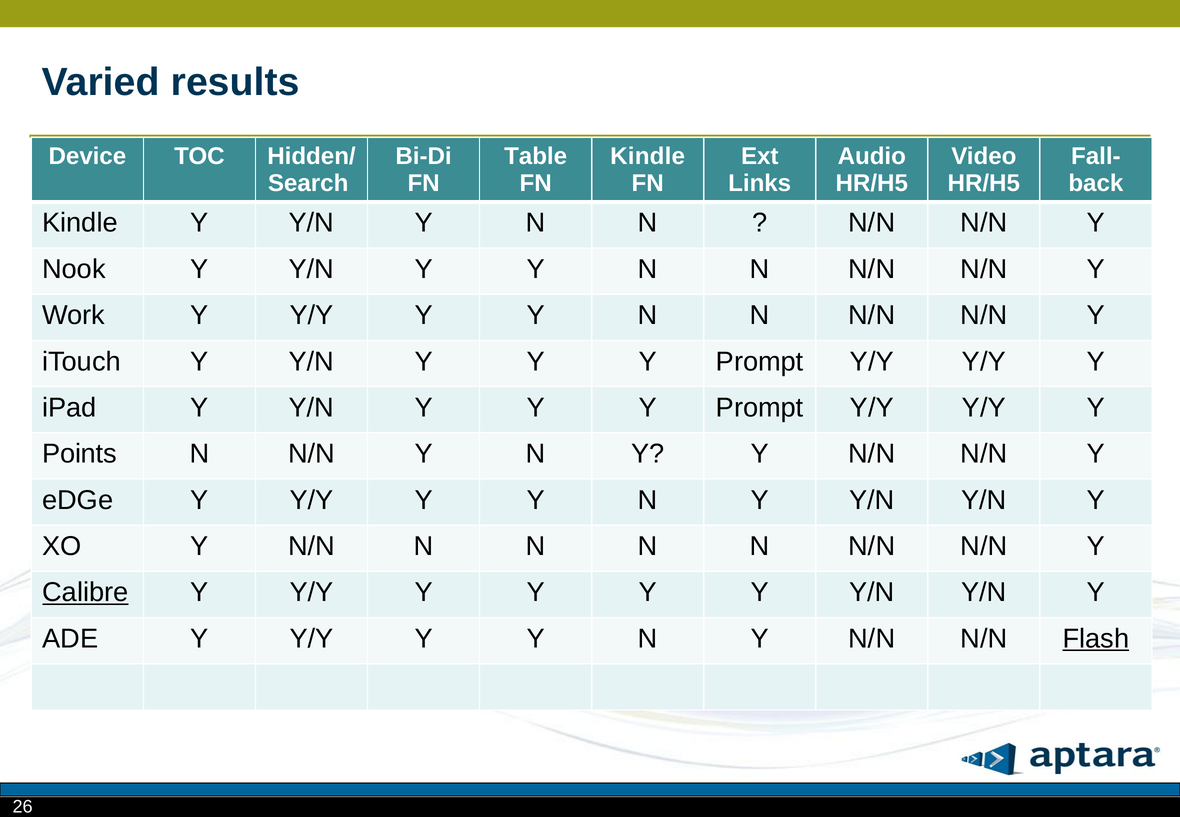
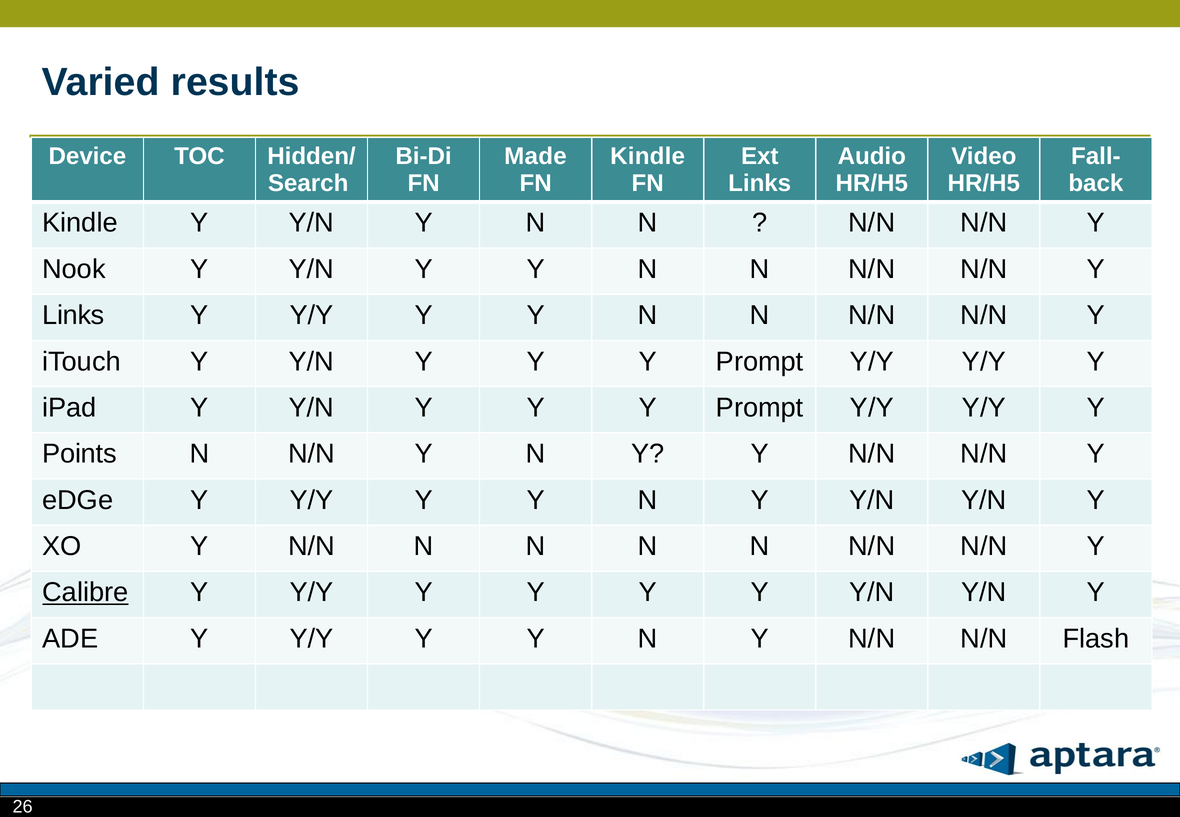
Table: Table -> Made
Work at (73, 315): Work -> Links
Flash underline: present -> none
